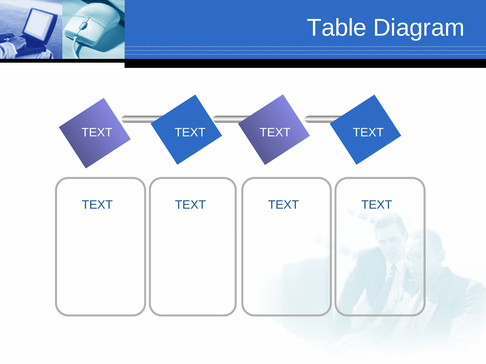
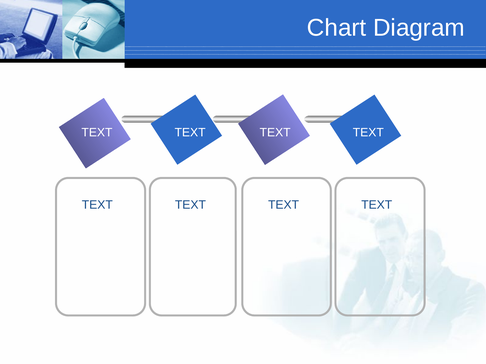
Table: Table -> Chart
